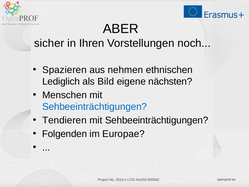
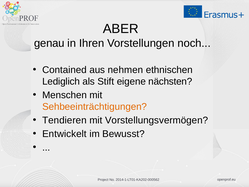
sicher: sicher -> genau
Spazieren: Spazieren -> Contained
Bild: Bild -> Stift
Sehbeeinträchtigungen at (95, 107) colour: blue -> orange
Sehbeeinträchtigungen at (157, 120): Sehbeeinträchtigungen -> Vorstellungsvermögen
Folgenden: Folgenden -> Entwickelt
Europae: Europae -> Bewusst
